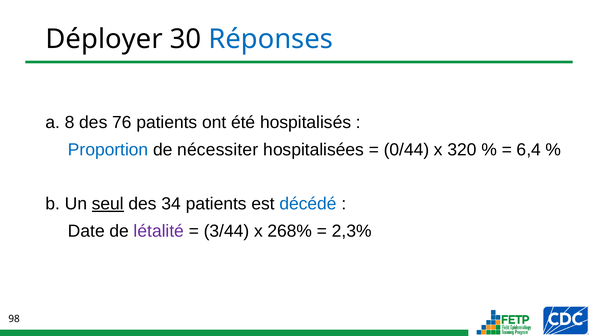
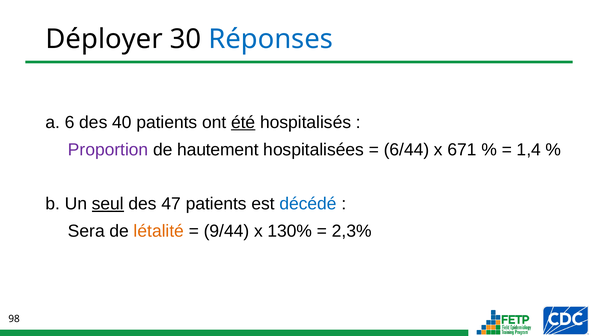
8: 8 -> 6
76: 76 -> 40
été underline: none -> present
Proportion colour: blue -> purple
nécessiter: nécessiter -> hautement
0/44: 0/44 -> 6/44
320: 320 -> 671
6,4: 6,4 -> 1,4
34: 34 -> 47
Date: Date -> Sera
létalité colour: purple -> orange
3/44: 3/44 -> 9/44
268%: 268% -> 130%
